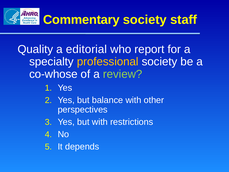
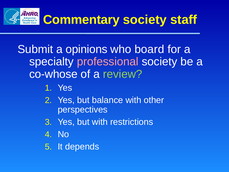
Quality: Quality -> Submit
editorial: editorial -> opinions
report: report -> board
professional colour: yellow -> pink
